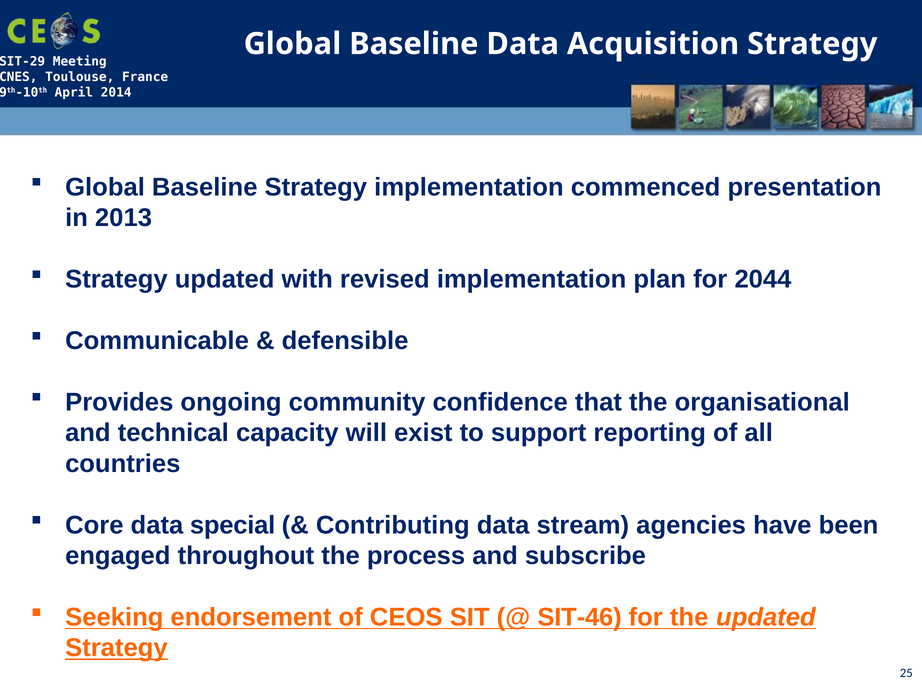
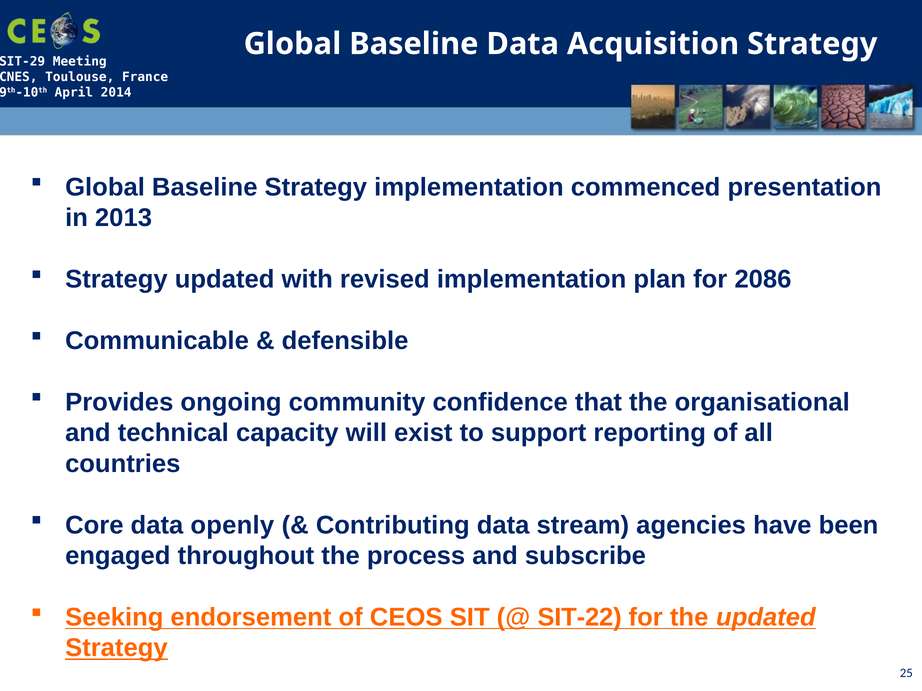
2044: 2044 -> 2086
special: special -> openly
SIT-46: SIT-46 -> SIT-22
